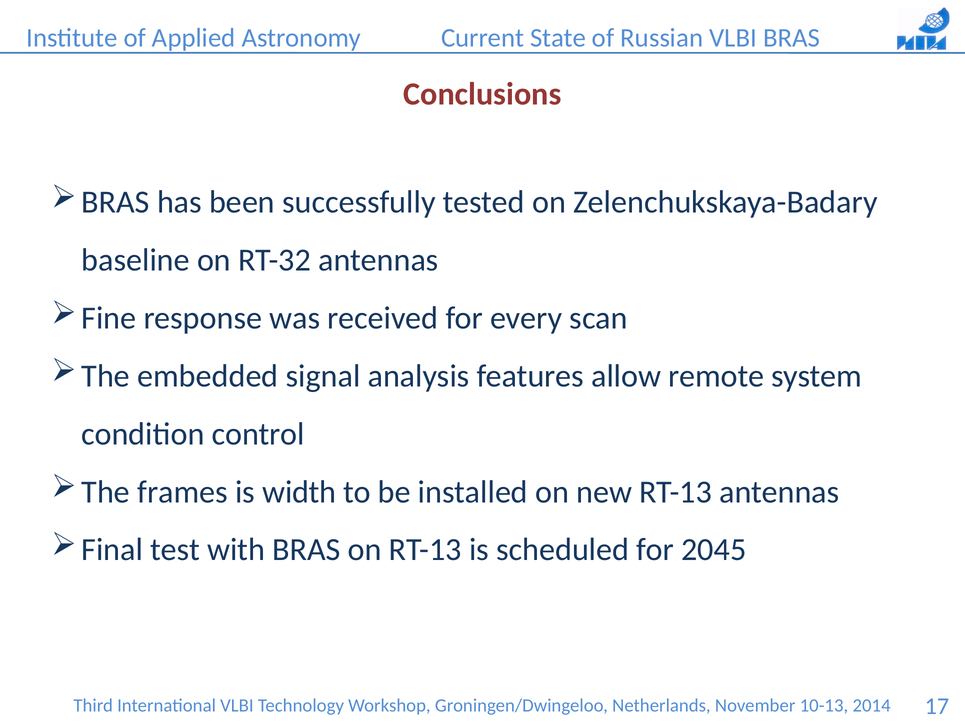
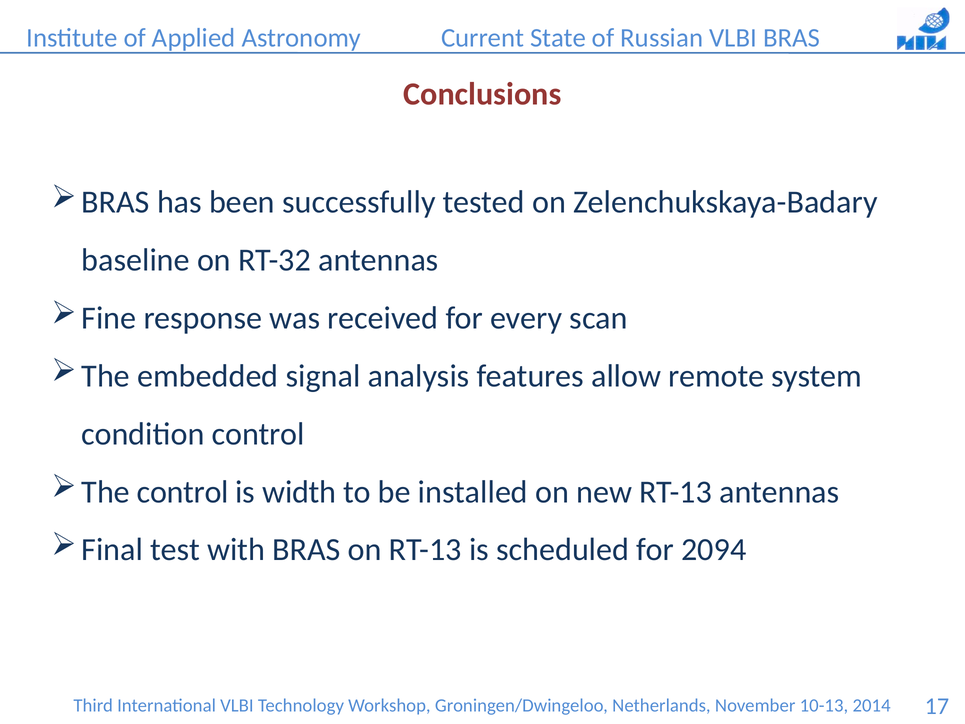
The frames: frames -> control
2045: 2045 -> 2094
